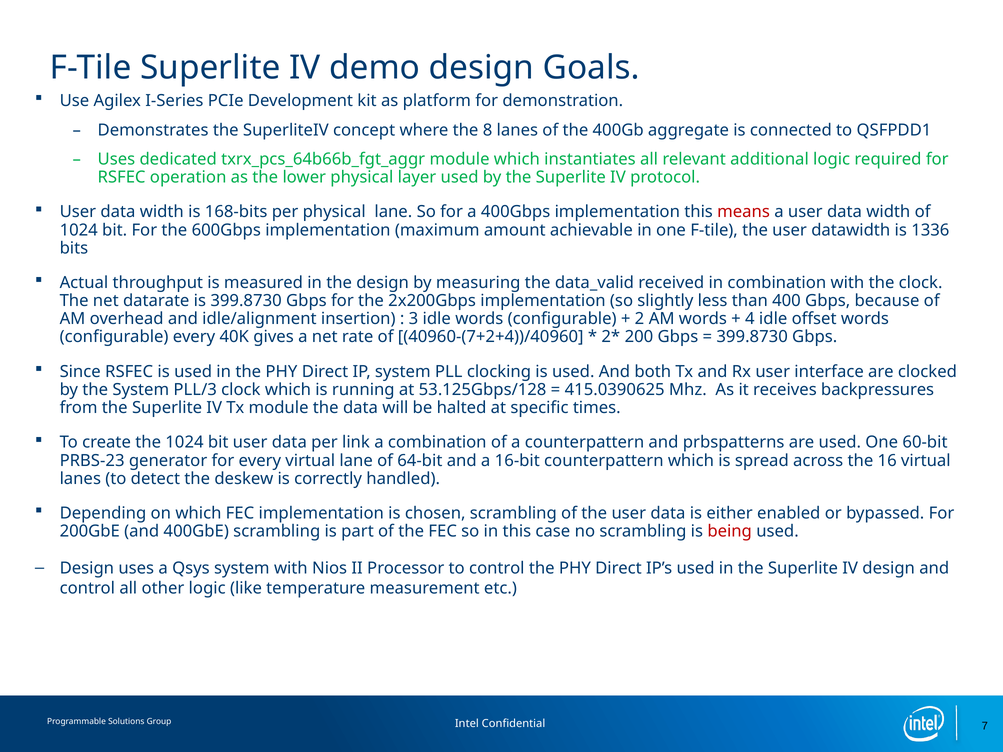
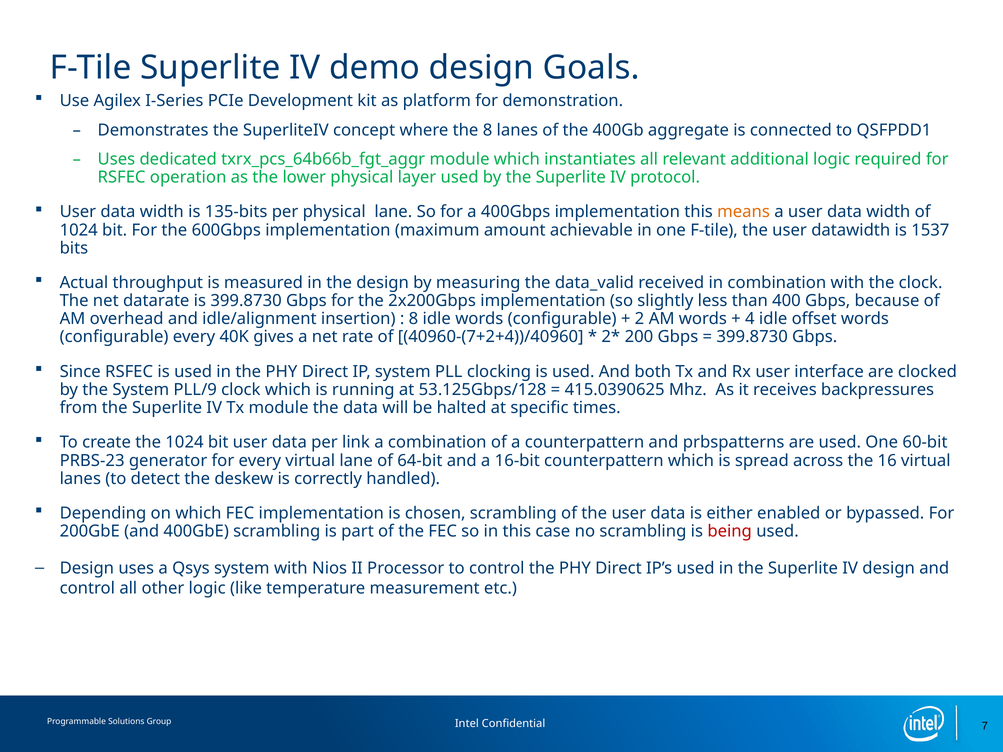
168-bits: 168-bits -> 135-bits
means colour: red -> orange
1336: 1336 -> 1537
3 at (414, 319): 3 -> 8
PLL/3: PLL/3 -> PLL/9
